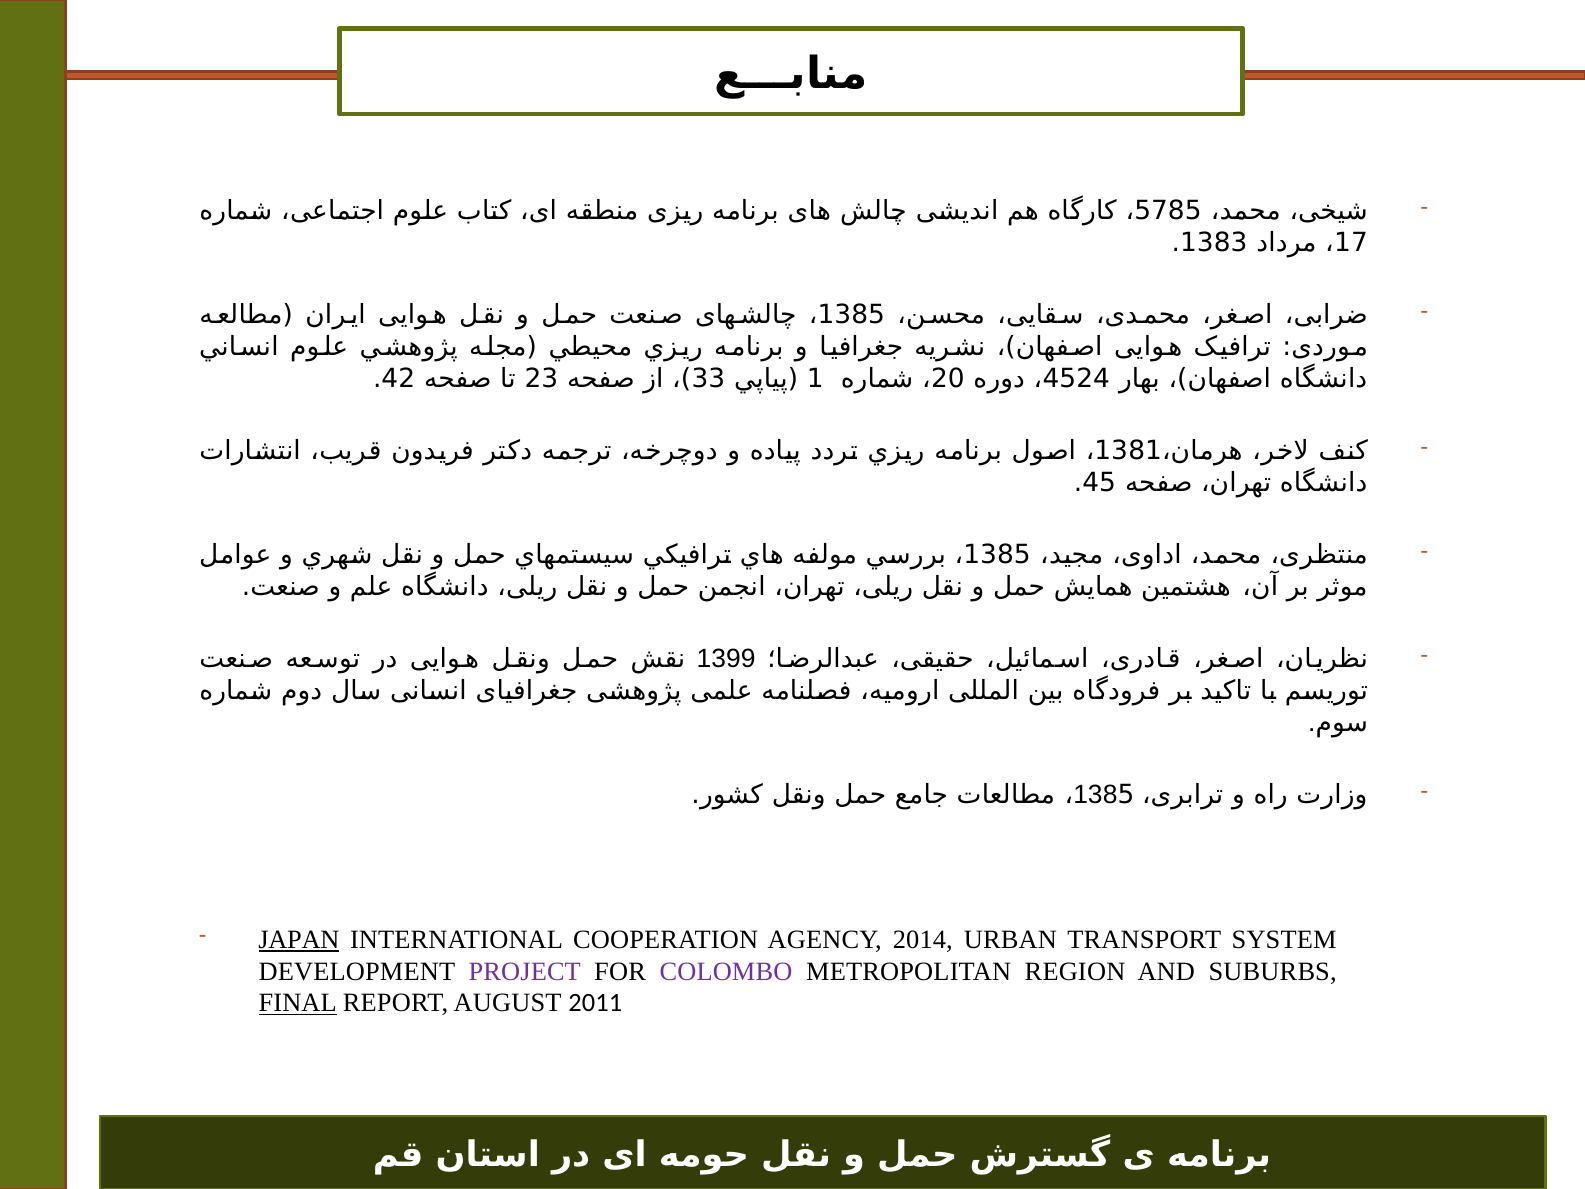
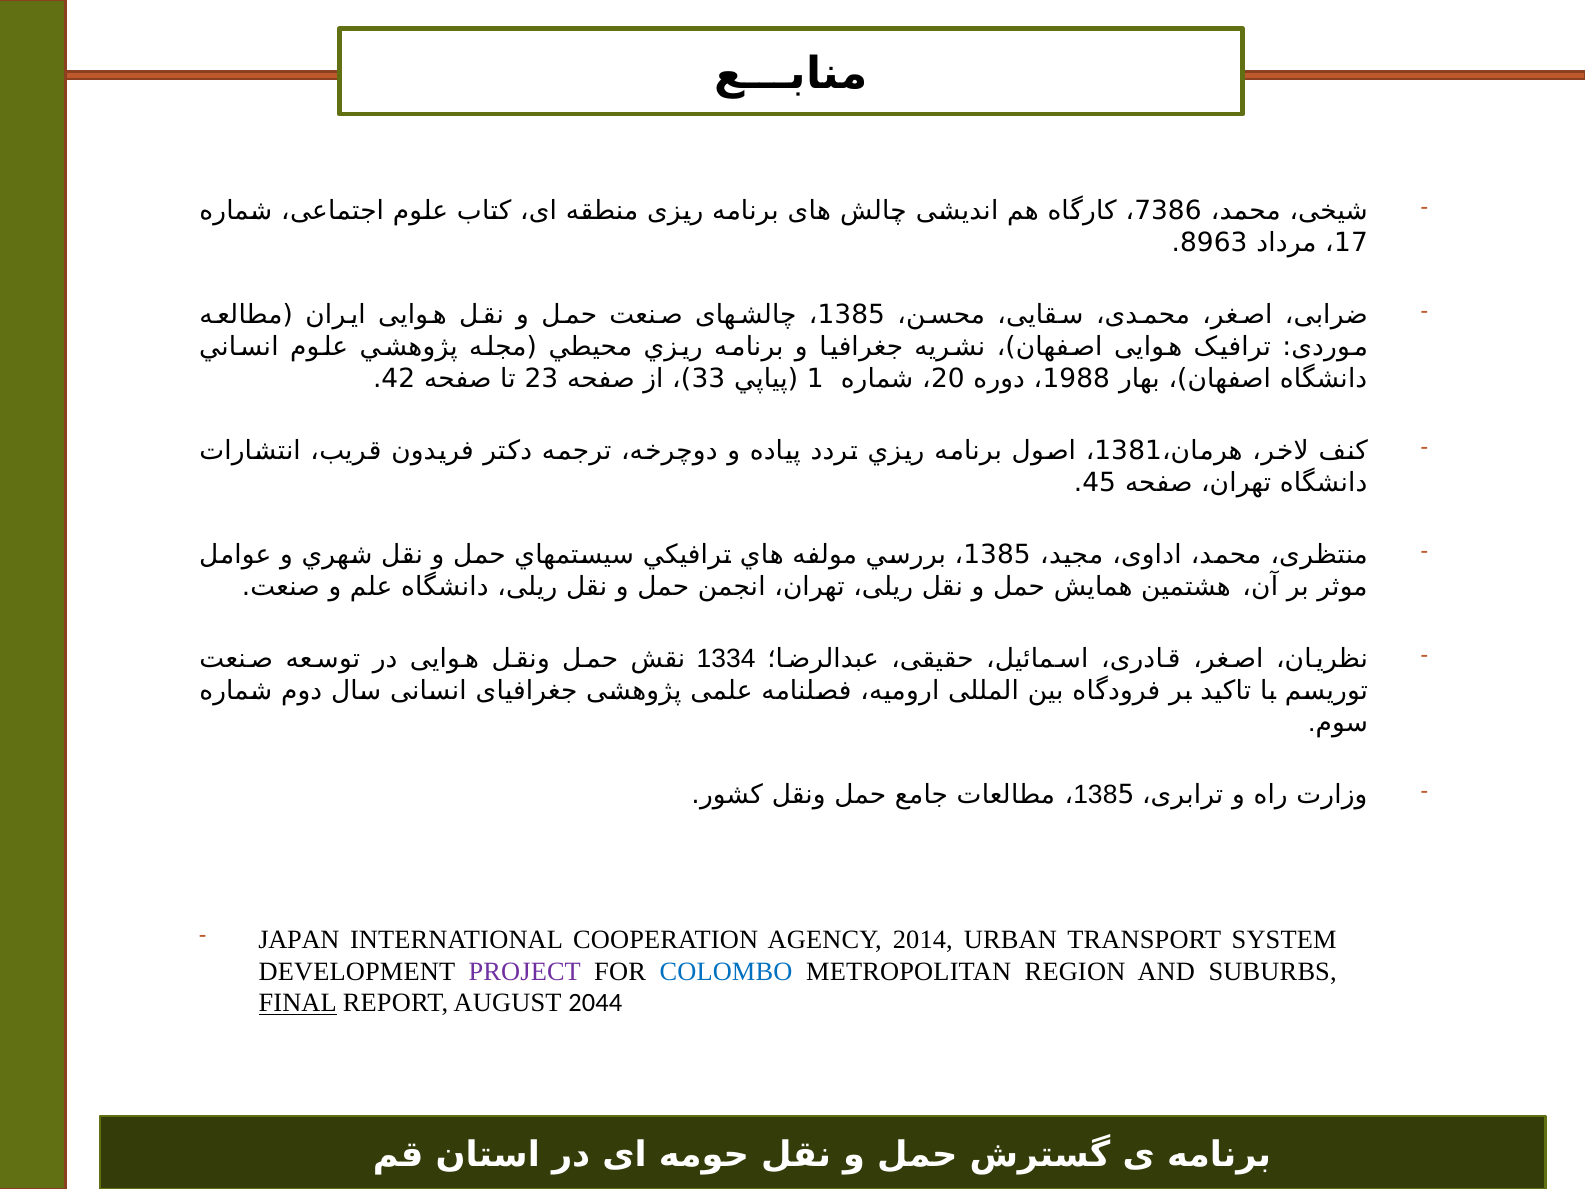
5785: 5785 -> 7386
1383: 1383 -> 8963
4524: 4524 -> 1988
1399: 1399 -> 1334
JAPAN underline: present -> none
COLOMBO colour: purple -> blue
2011: 2011 -> 2044
